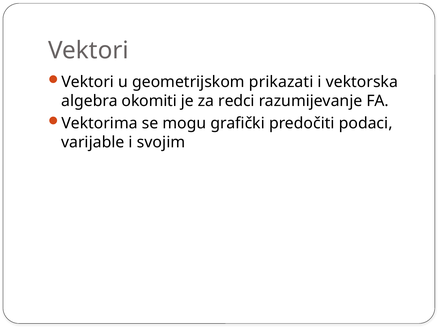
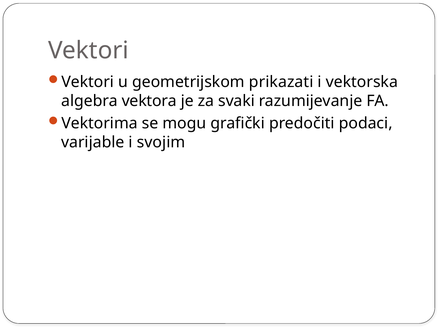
okomiti: okomiti -> vektora
redci: redci -> svaki
